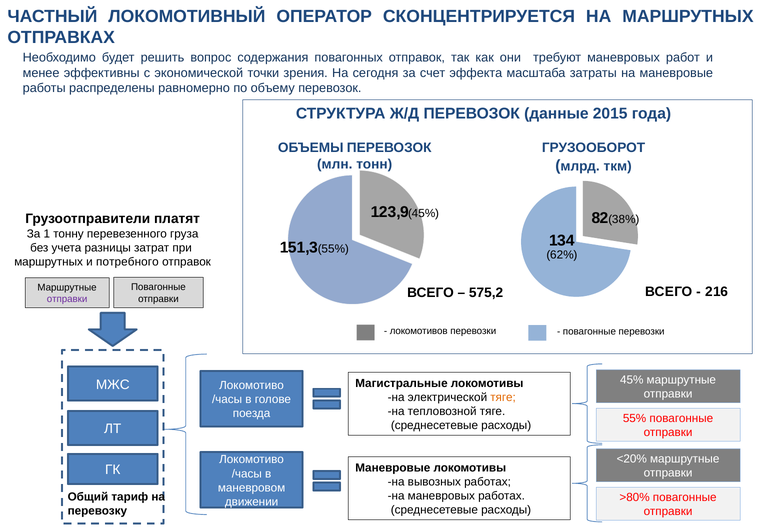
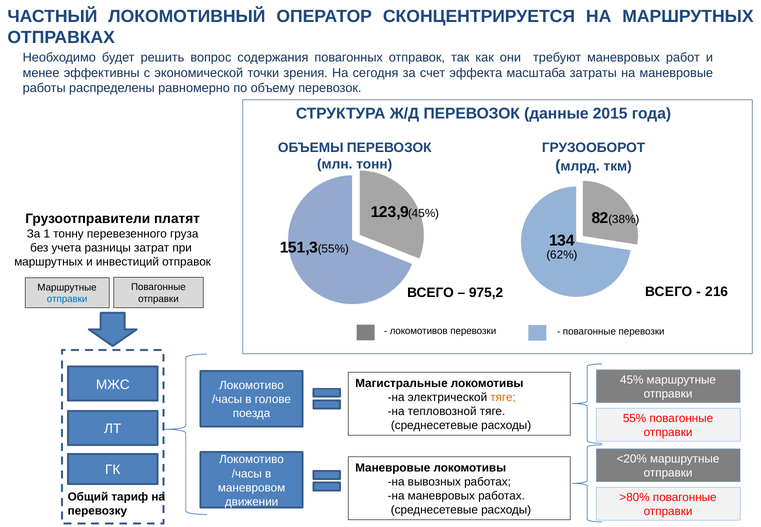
потребного: потребного -> инвестиций
575,2: 575,2 -> 975,2
отправки at (67, 299) colour: purple -> blue
